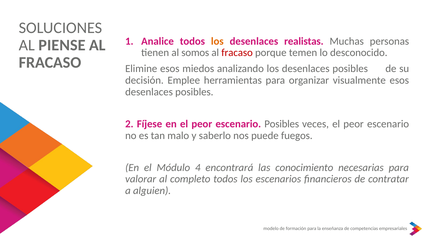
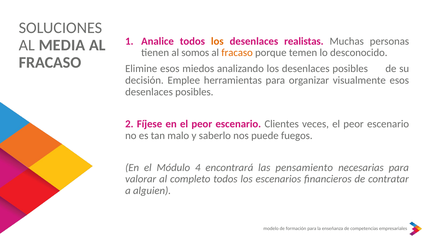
PIENSE: PIENSE -> MEDIA
fracaso at (237, 53) colour: red -> orange
escenario Posibles: Posibles -> Clientes
conocimiento: conocimiento -> pensamiento
